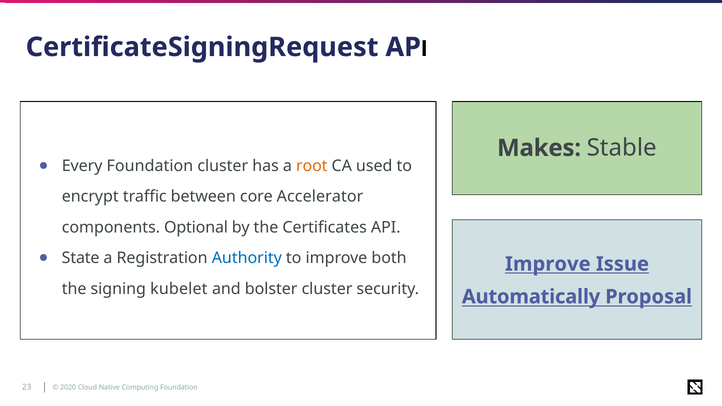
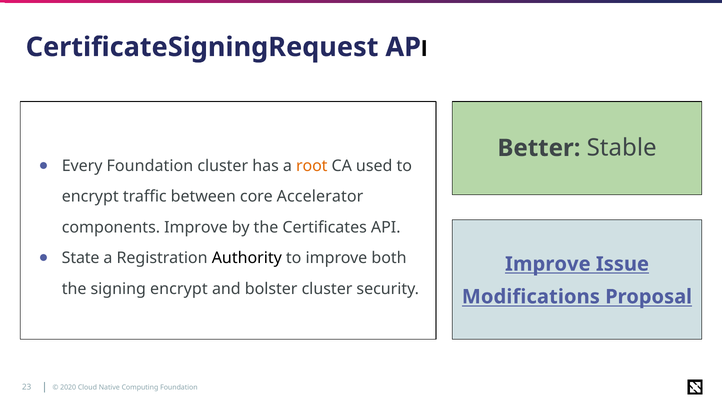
Makes: Makes -> Better
components Optional: Optional -> Improve
Authority colour: blue -> black
signing kubelet: kubelet -> encrypt
Automatically: Automatically -> Modifications
